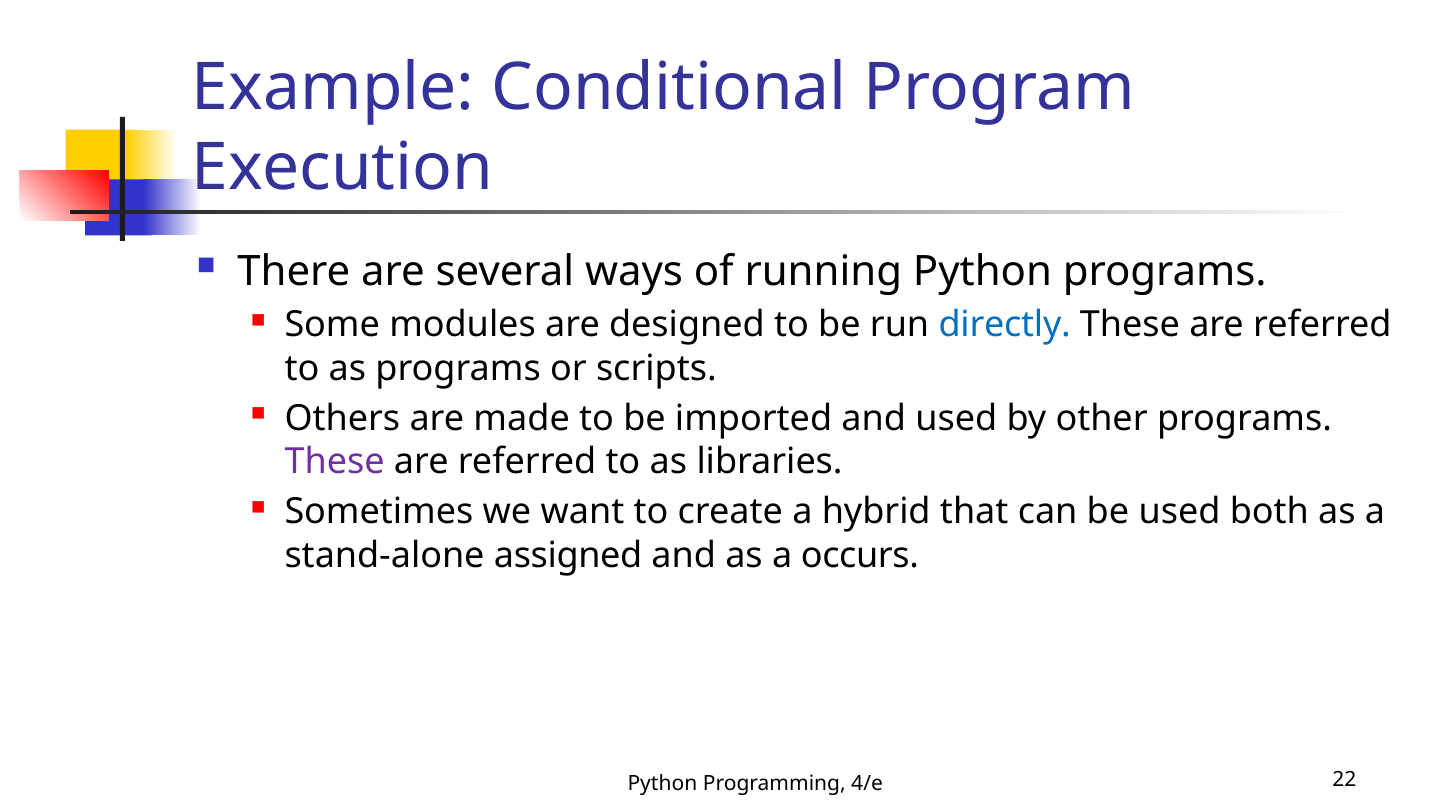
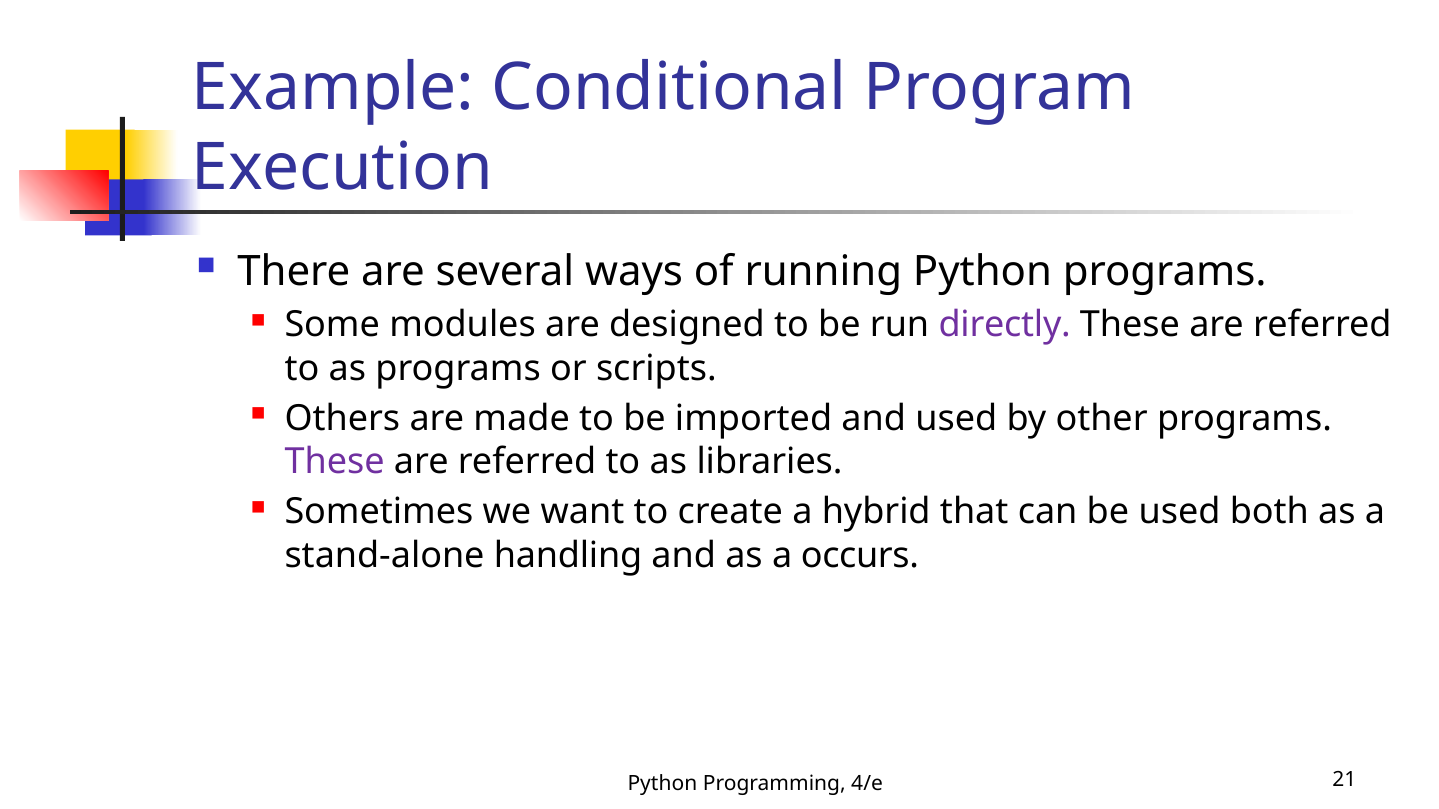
directly colour: blue -> purple
assigned: assigned -> handling
22: 22 -> 21
